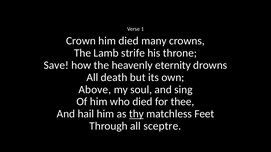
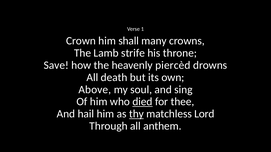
him died: died -> shall
eternity: eternity -> piercèd
died at (142, 102) underline: none -> present
Feet: Feet -> Lord
sceptre: sceptre -> anthem
